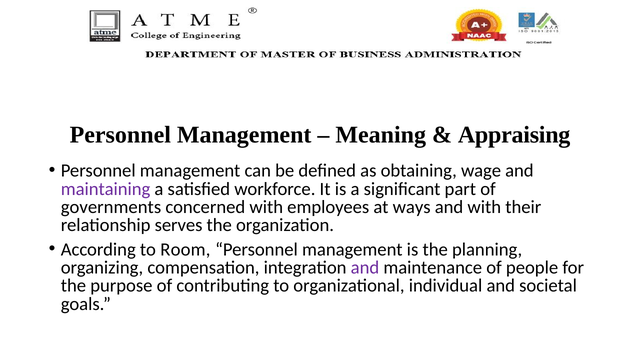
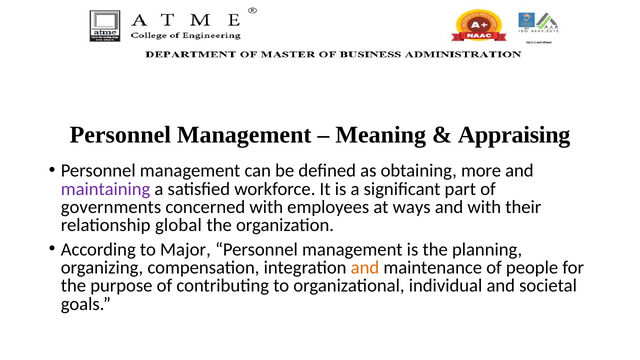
wage: wage -> more
serves: serves -> global
Room: Room -> Major
and at (365, 268) colour: purple -> orange
